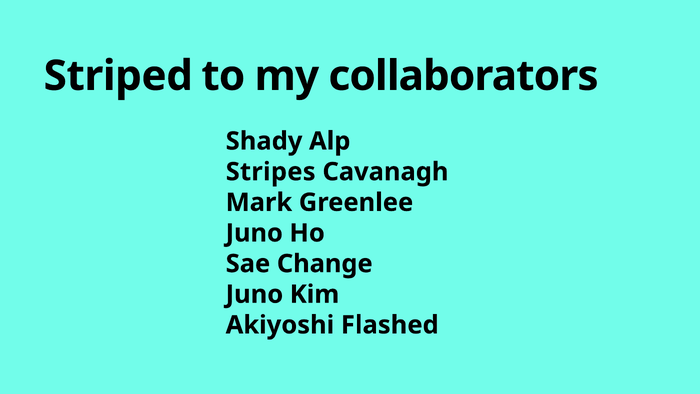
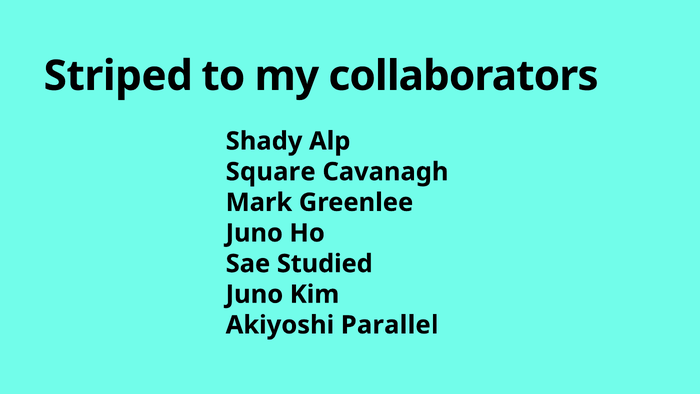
Stripes: Stripes -> Square
Change: Change -> Studied
Flashed: Flashed -> Parallel
